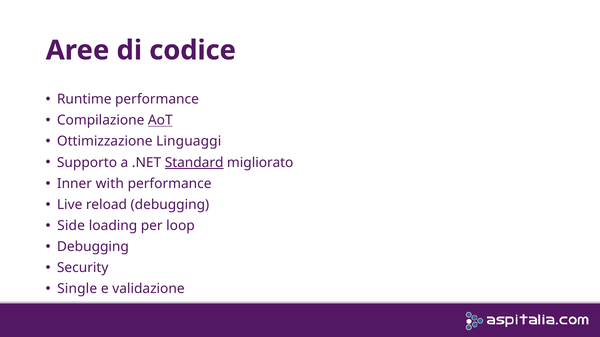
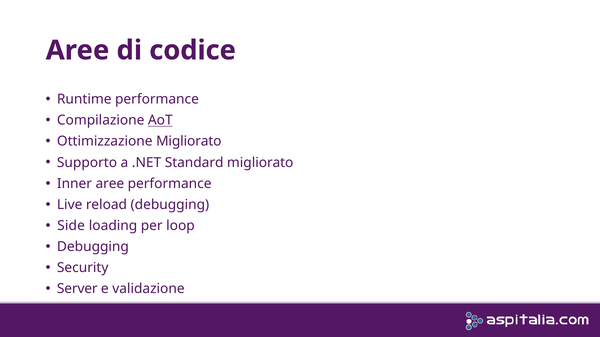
Ottimizzazione Linguaggi: Linguaggi -> Migliorato
Standard underline: present -> none
Inner with: with -> aree
Single: Single -> Server
